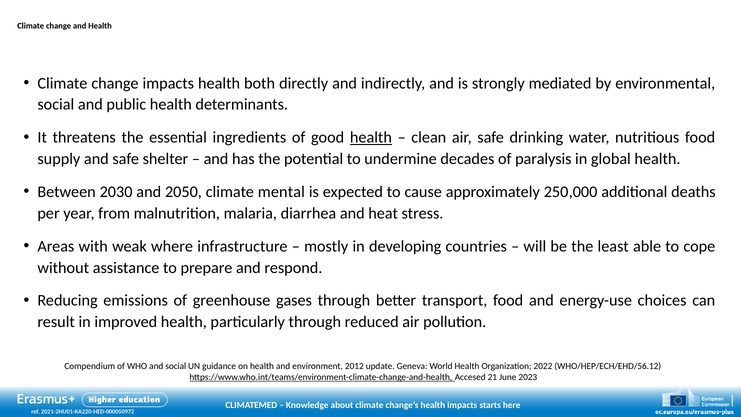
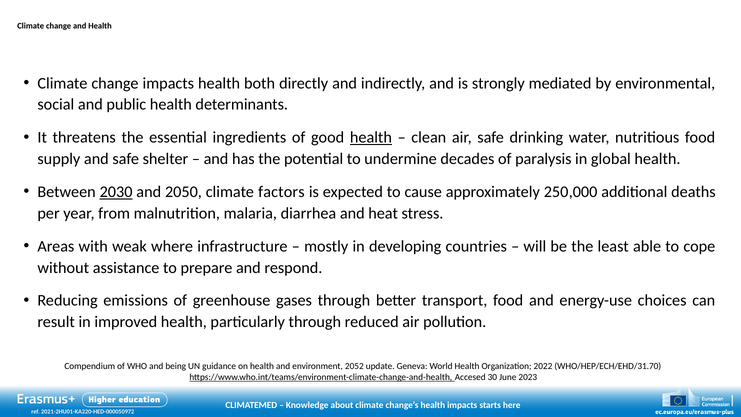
2030 underline: none -> present
mental: mental -> factors
and social: social -> being
2012: 2012 -> 2052
WHO/HEP/ECH/EHD/56.12: WHO/HEP/ECH/EHD/56.12 -> WHO/HEP/ECH/EHD/31.70
21: 21 -> 30
